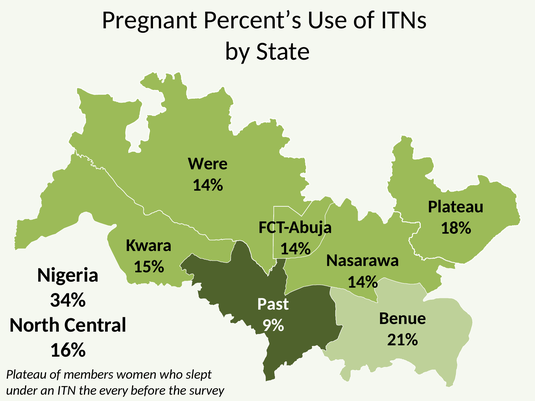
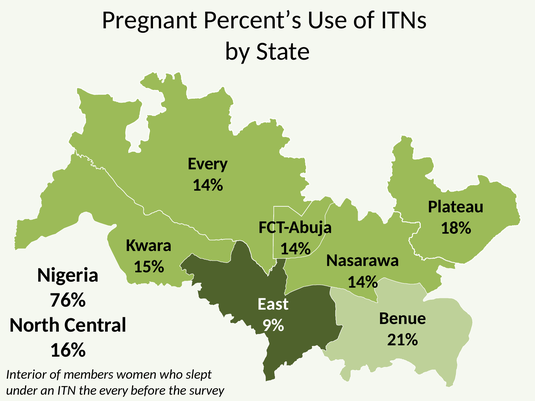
Were at (208, 164): Were -> Every
34%: 34% -> 76%
Past: Past -> East
Plateau at (26, 375): Plateau -> Interior
